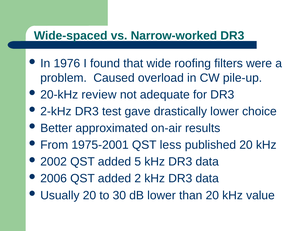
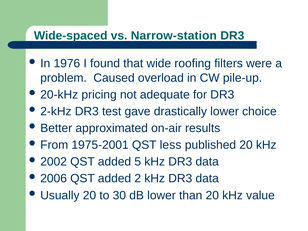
Narrow-worked: Narrow-worked -> Narrow-station
review: review -> pricing
